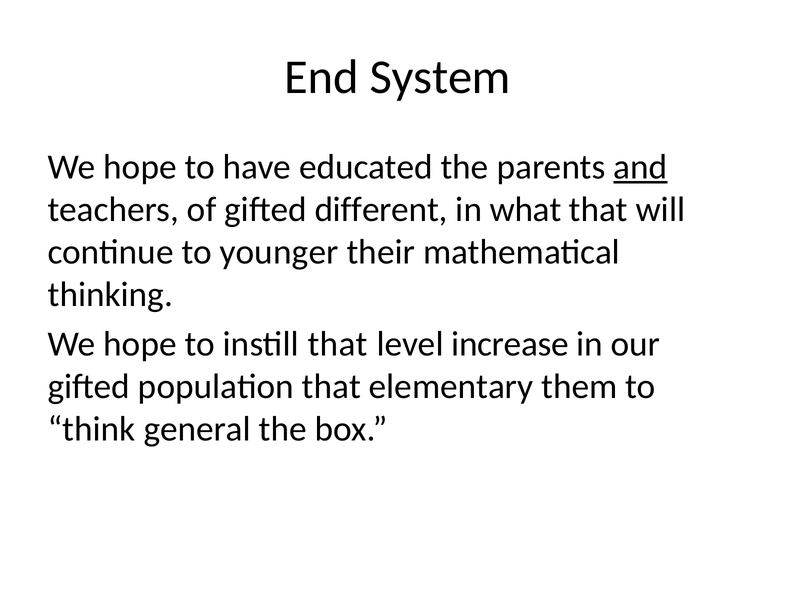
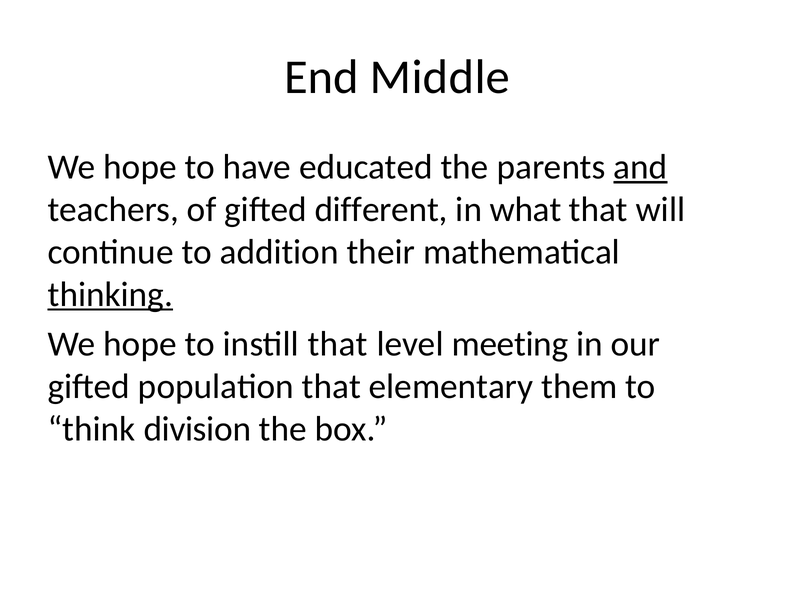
System: System -> Middle
younger: younger -> addition
thinking underline: none -> present
increase: increase -> meeting
general: general -> division
